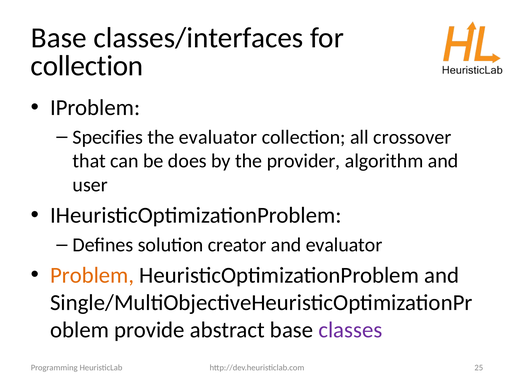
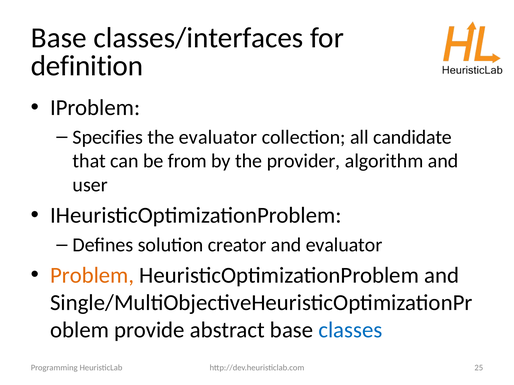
collection at (87, 66): collection -> definition
crossover: crossover -> candidate
does: does -> from
classes colour: purple -> blue
